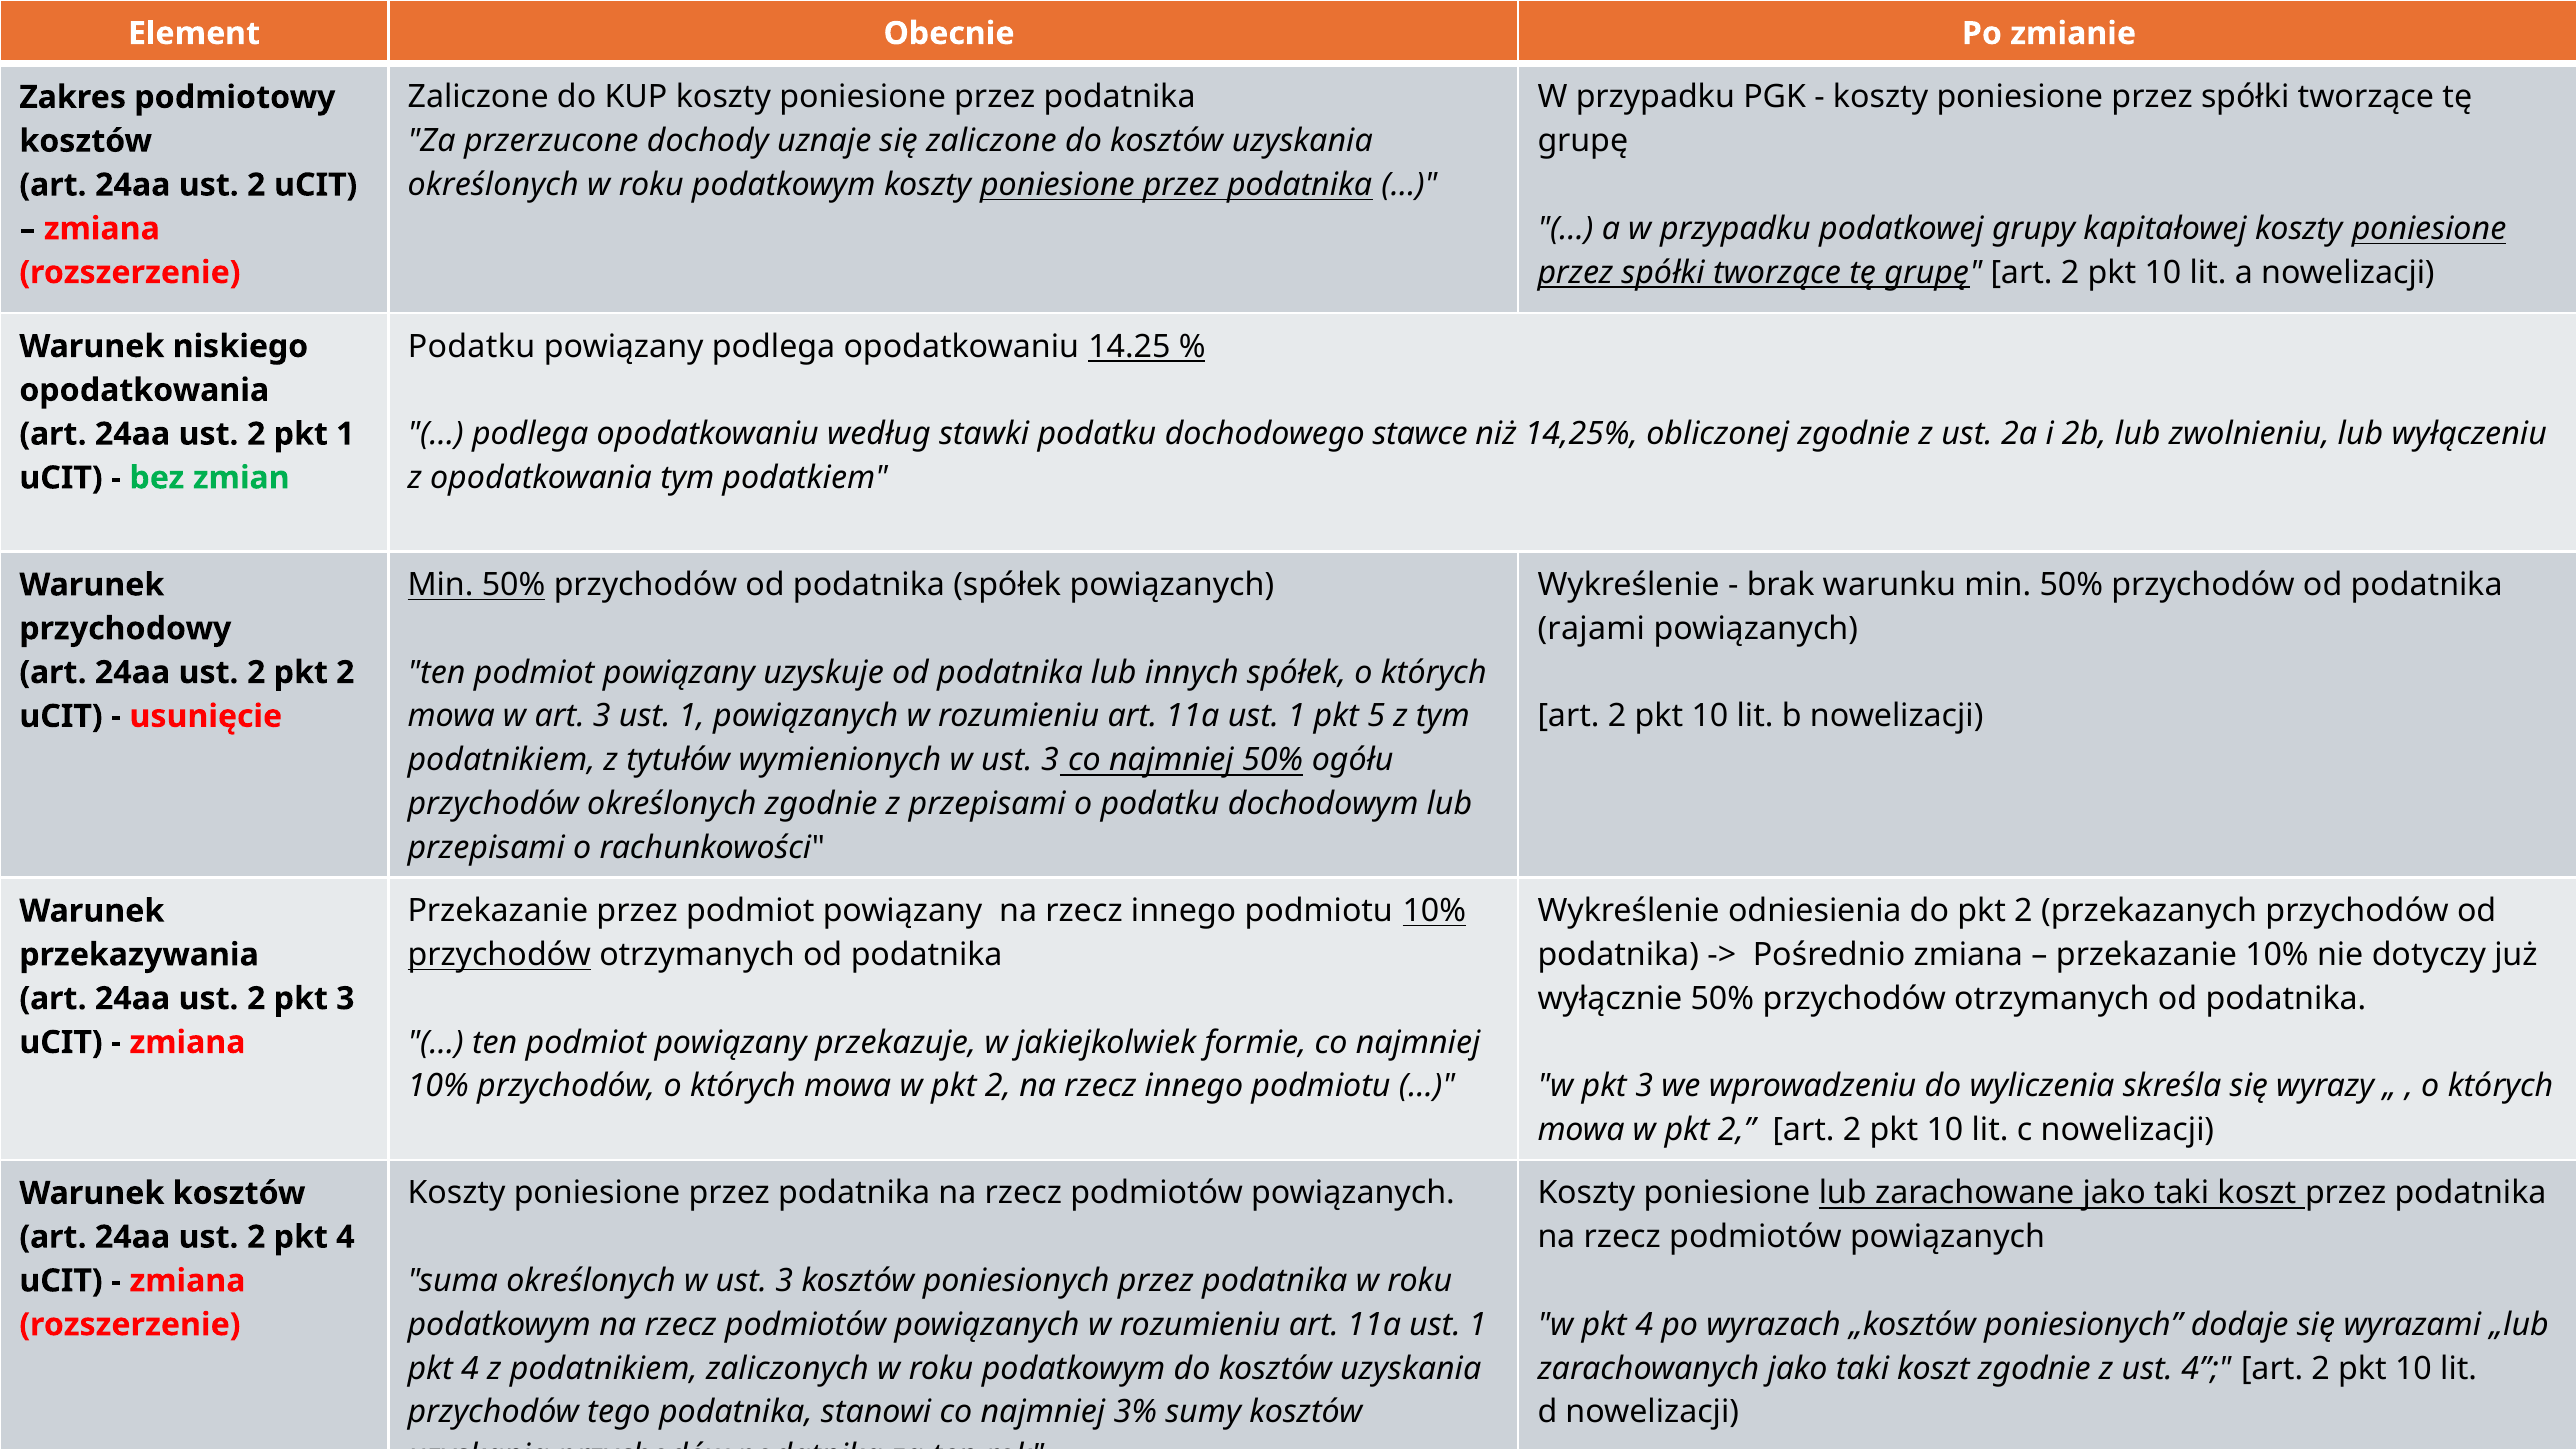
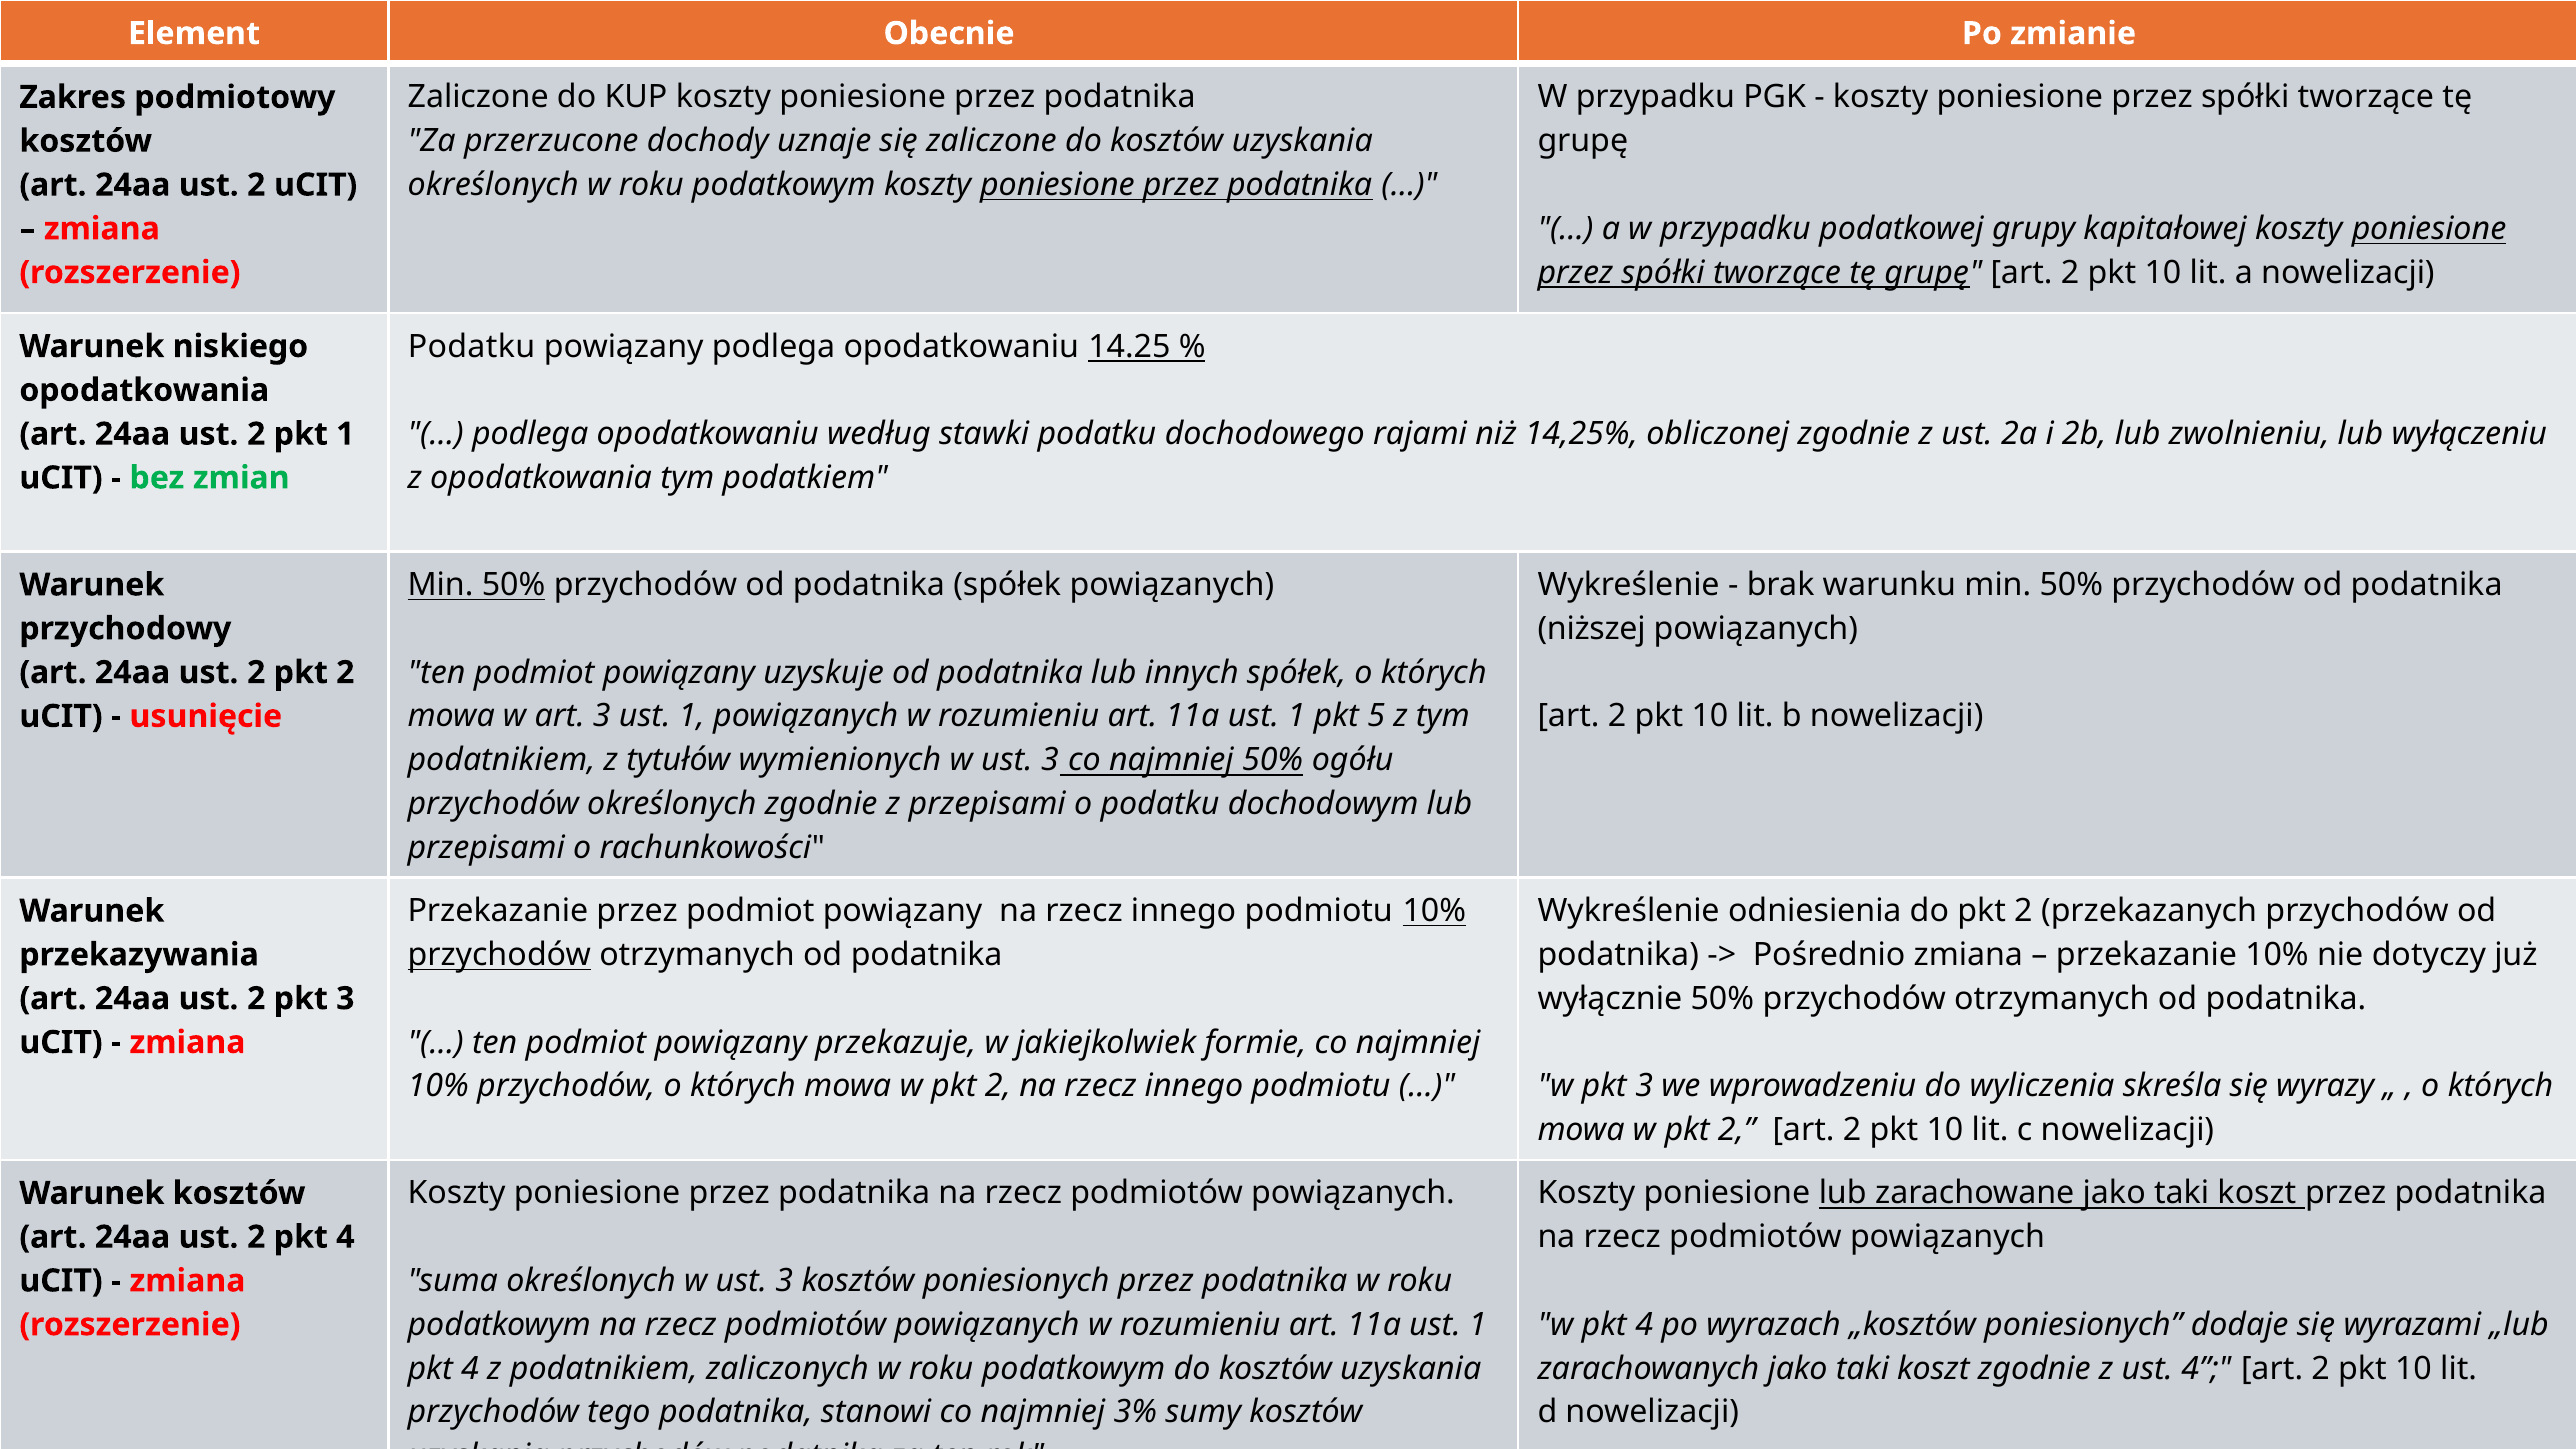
stawce: stawce -> rajami
rajami: rajami -> niższej
